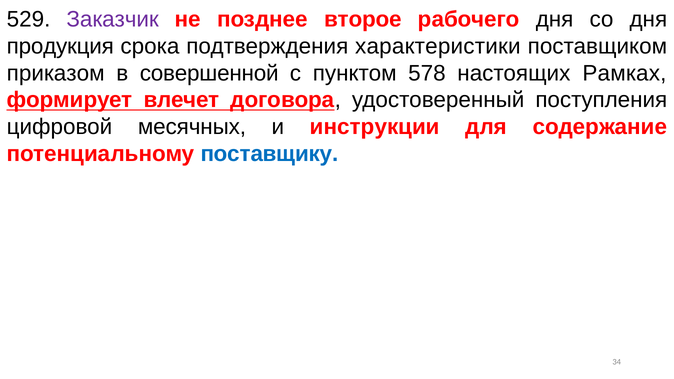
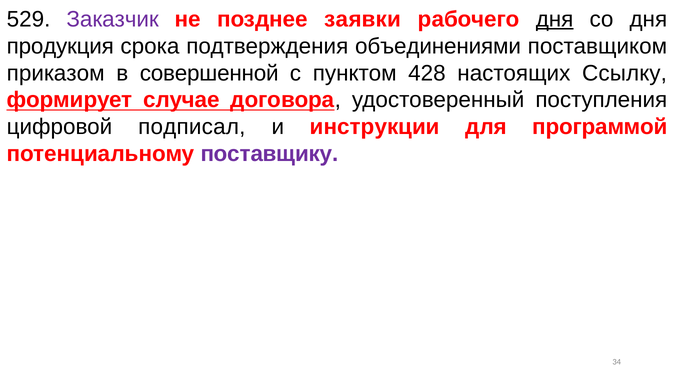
второе: второе -> заявки
дня at (555, 19) underline: none -> present
характеристики: характеристики -> объединениями
578: 578 -> 428
Рамках: Рамках -> Ссылку
влечет: влечет -> случае
месячных: месячных -> подписал
содержание: содержание -> программой
поставщику colour: blue -> purple
